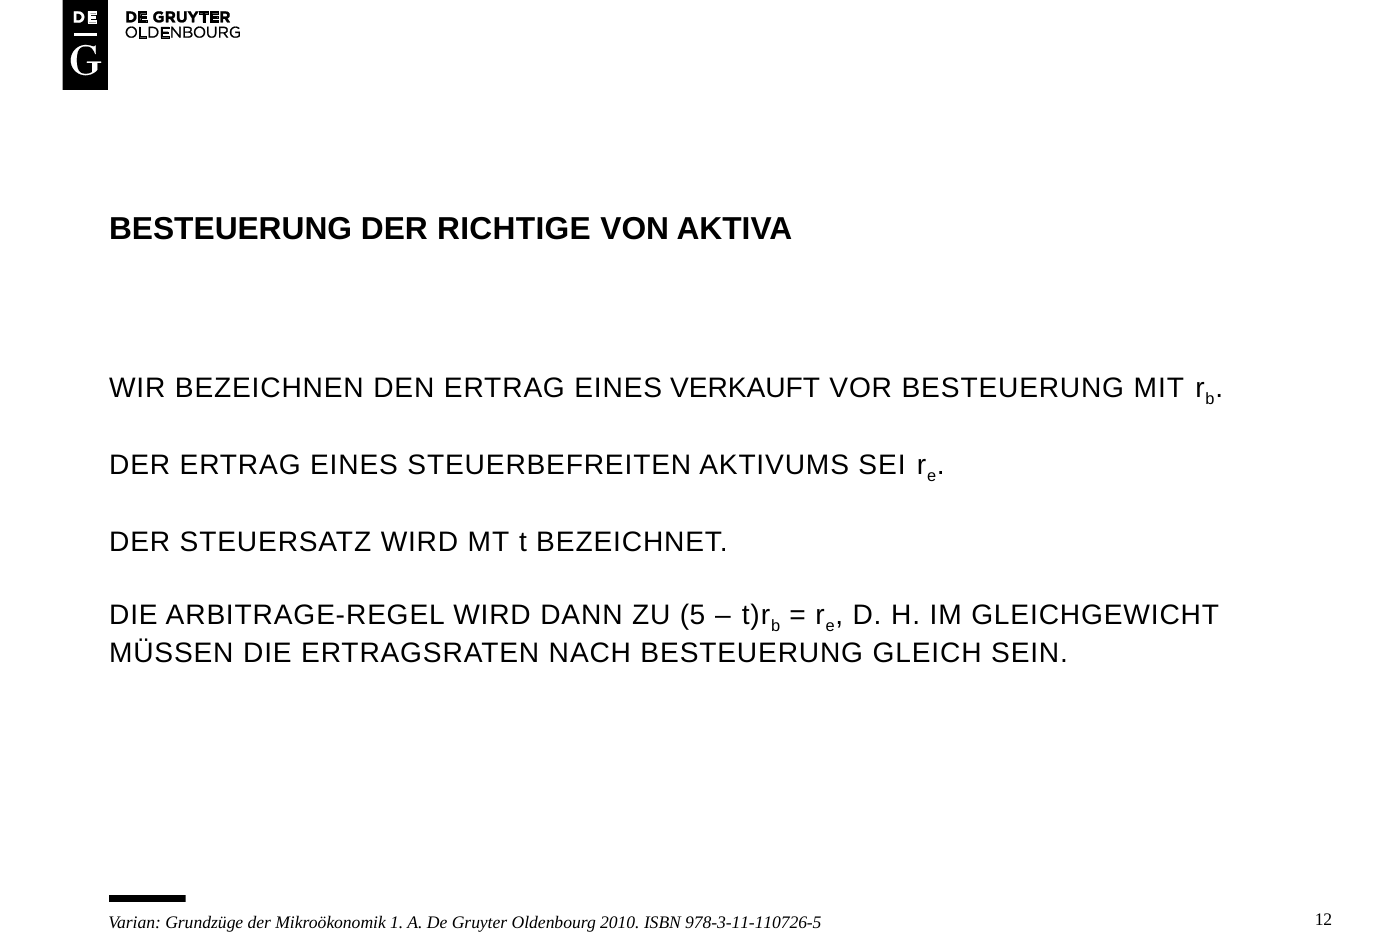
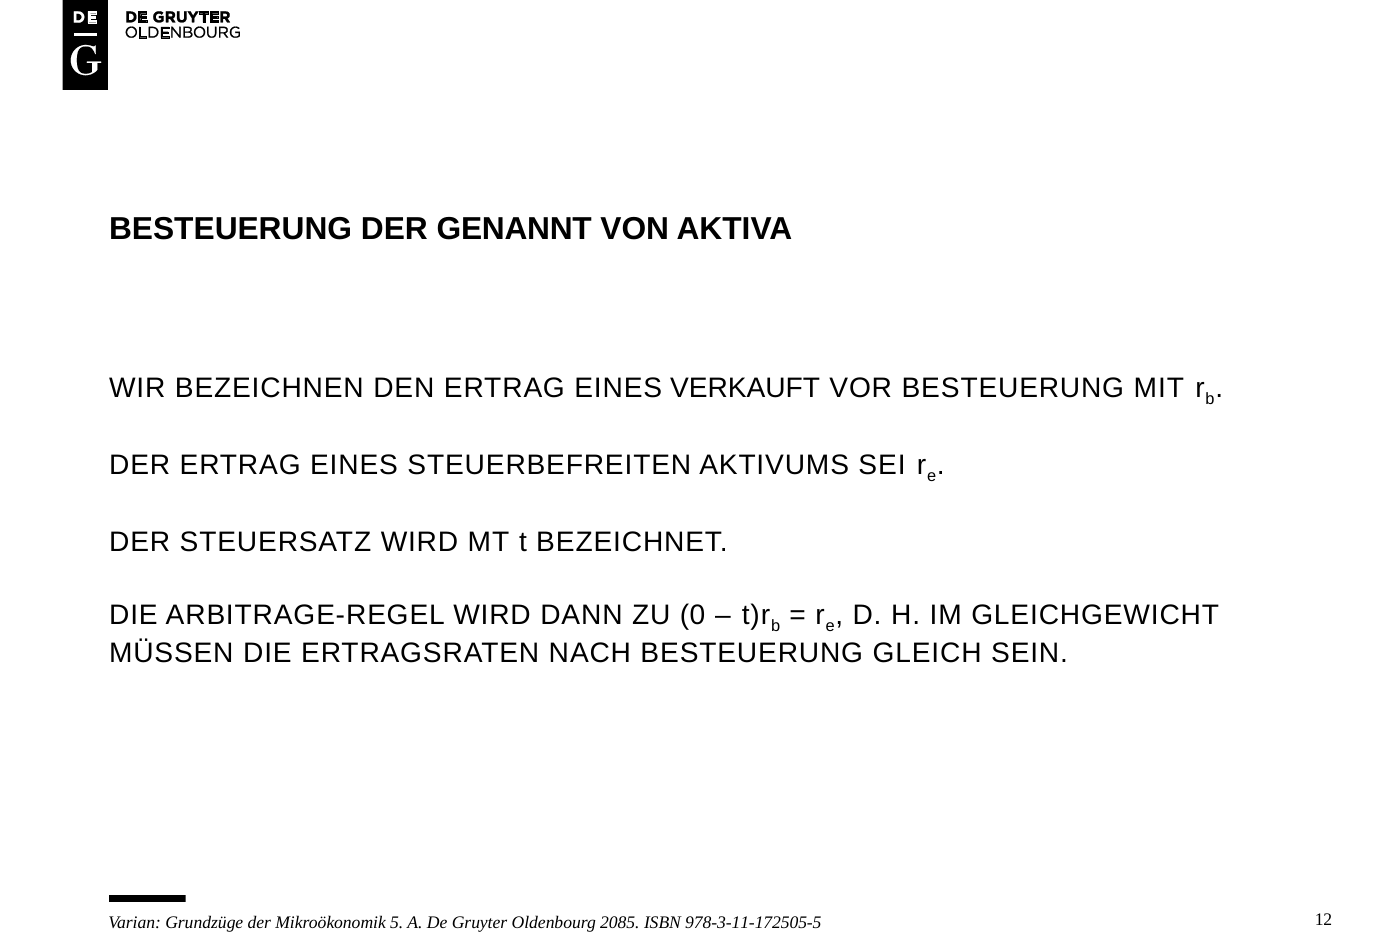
RICHTIGE: RICHTIGE -> GENANNT
5: 5 -> 0
1: 1 -> 5
2010: 2010 -> 2085
978-3-11-110726-5: 978-3-11-110726-5 -> 978-3-11-172505-5
